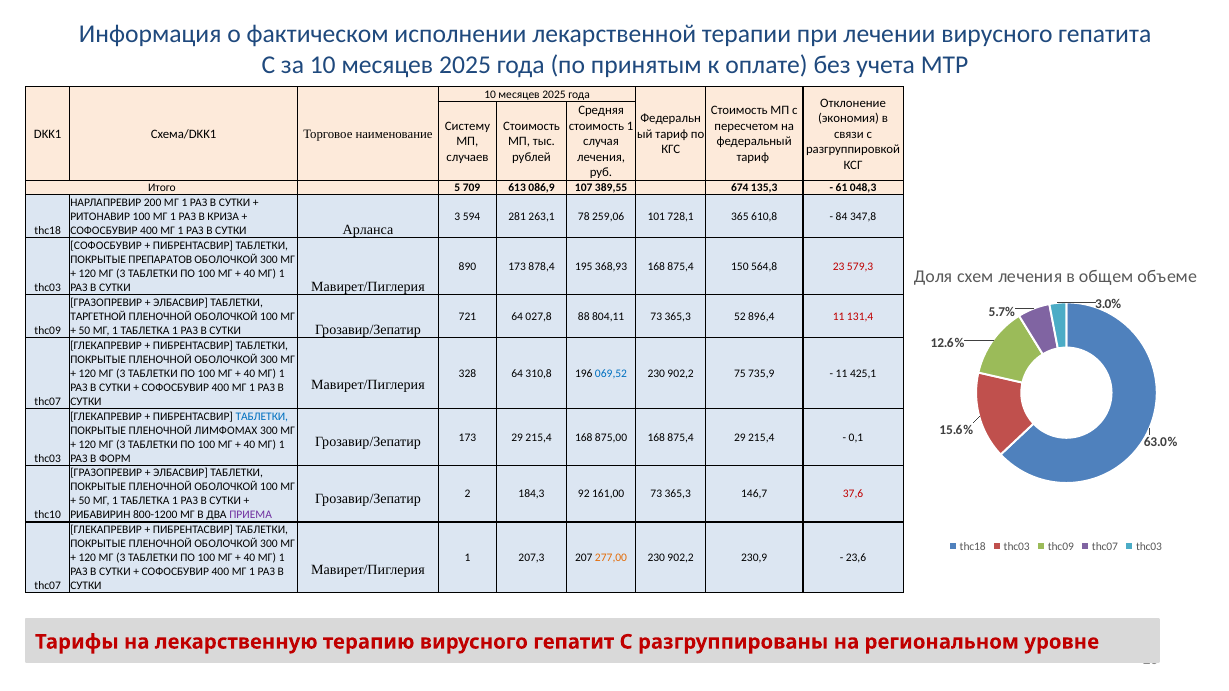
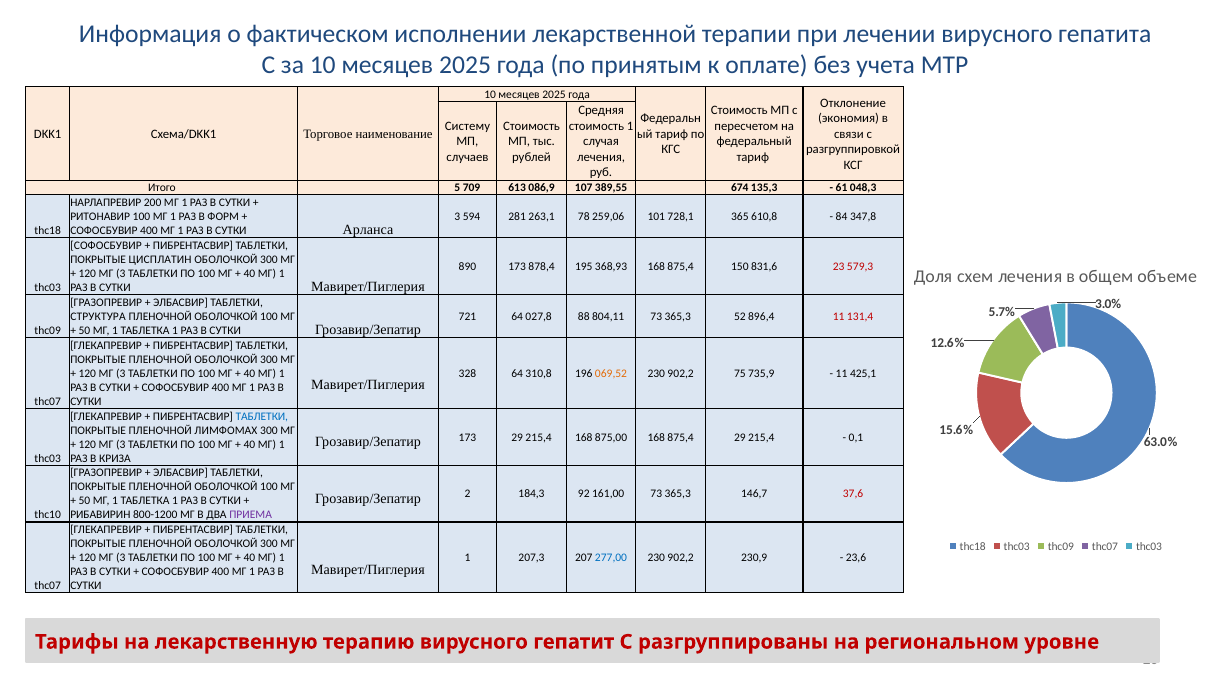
КРИЗА: КРИЗА -> ФОРМ
ПРЕПАРАТОВ: ПРЕПАРАТОВ -> ЦИСПЛАТИН
564,8: 564,8 -> 831,6
ТАРГЕТНОЙ: ТАРГЕТНОЙ -> СТРУКТУРА
069,52 colour: blue -> orange
ФОРМ: ФОРМ -> КРИЗА
277,00 colour: orange -> blue
